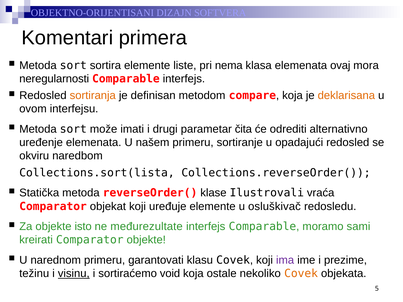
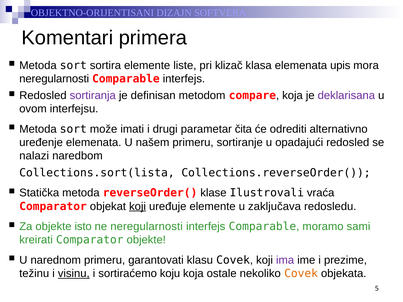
nema: nema -> klizač
ovaj: ovaj -> upis
sortiranja colour: orange -> purple
deklarisana colour: orange -> purple
okviru: okviru -> nalazi
koji at (138, 206) underline: none -> present
osluškivač: osluškivač -> zaključava
ne međurezultate: međurezultate -> neregularnosti
void: void -> koju
